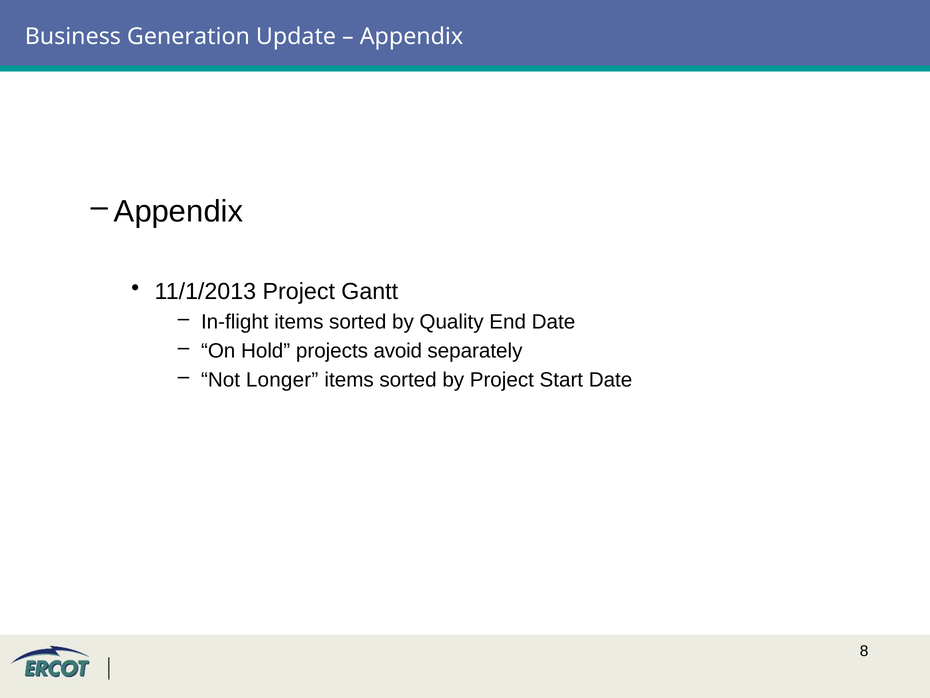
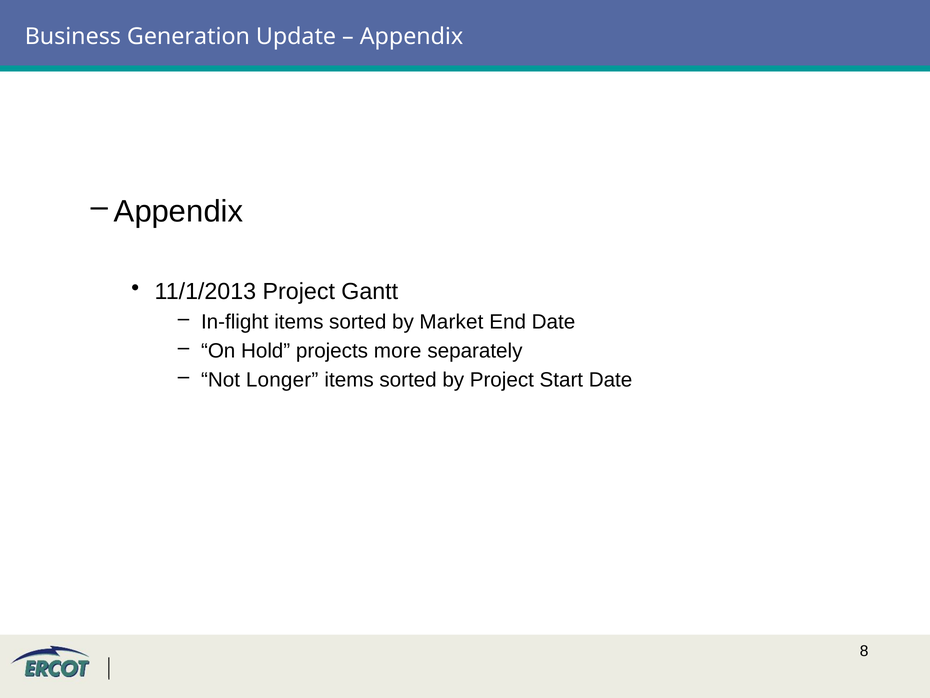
Quality: Quality -> Market
avoid: avoid -> more
